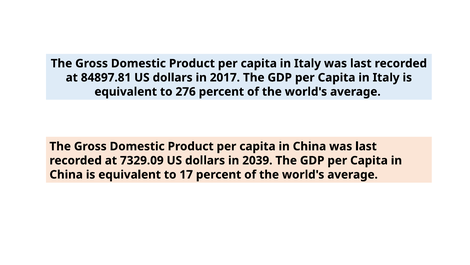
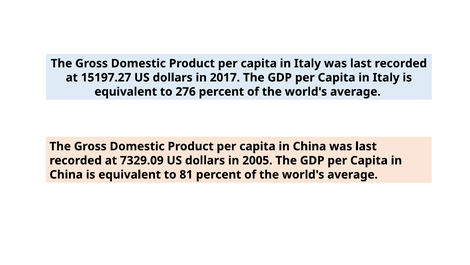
84897.81: 84897.81 -> 15197.27
2039: 2039 -> 2005
17: 17 -> 81
